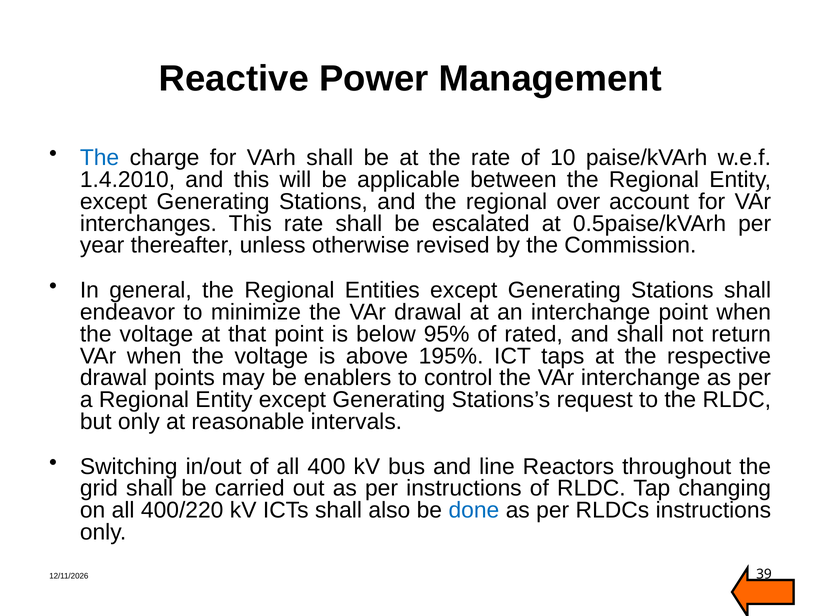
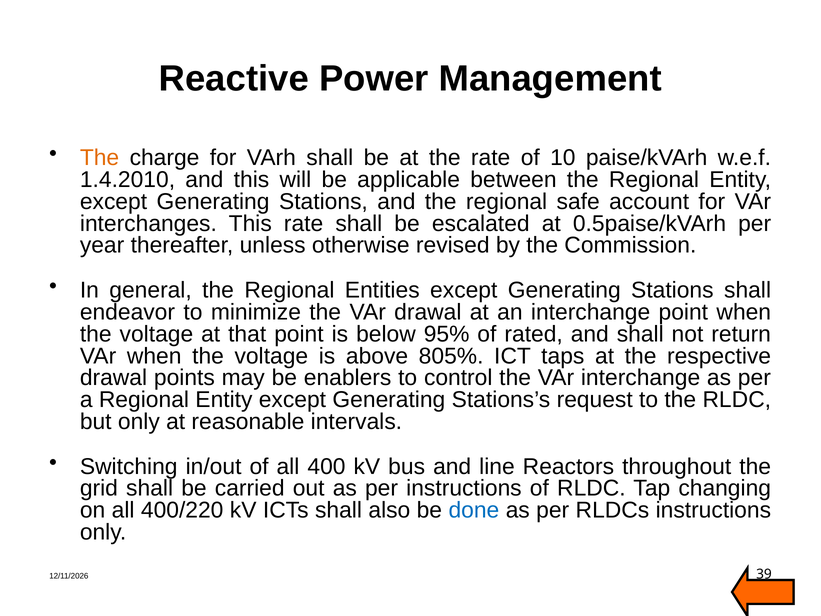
The at (100, 158) colour: blue -> orange
over: over -> safe
195%: 195% -> 805%
